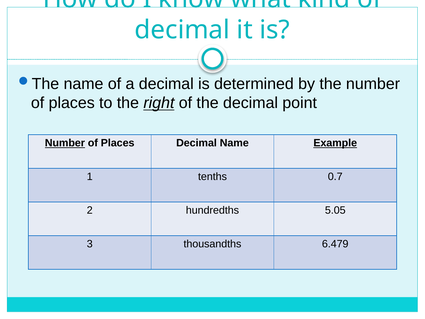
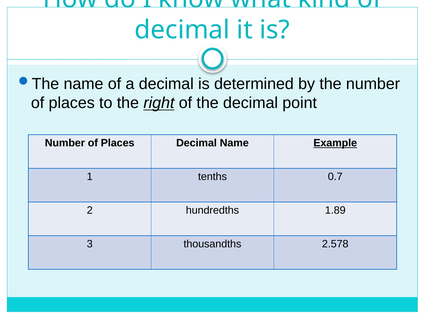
Number at (65, 143) underline: present -> none
5.05: 5.05 -> 1.89
6.479: 6.479 -> 2.578
